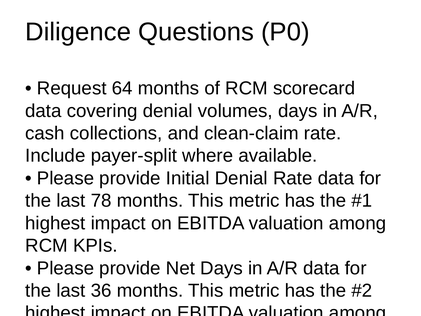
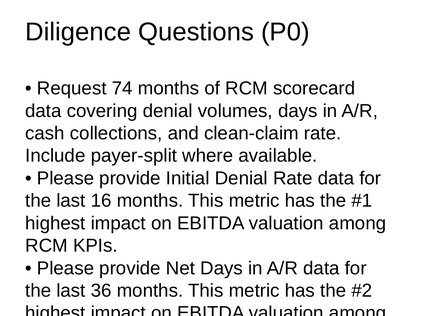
64: 64 -> 74
78: 78 -> 16
